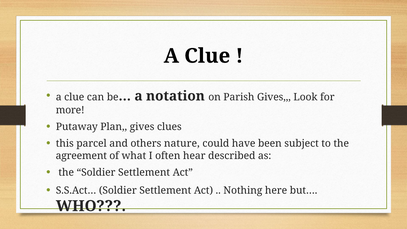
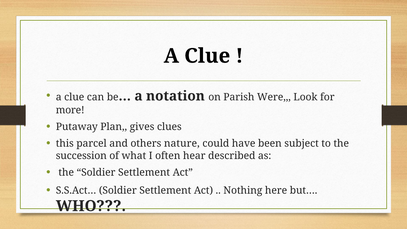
Parish Gives: Gives -> Were
agreement: agreement -> succession
